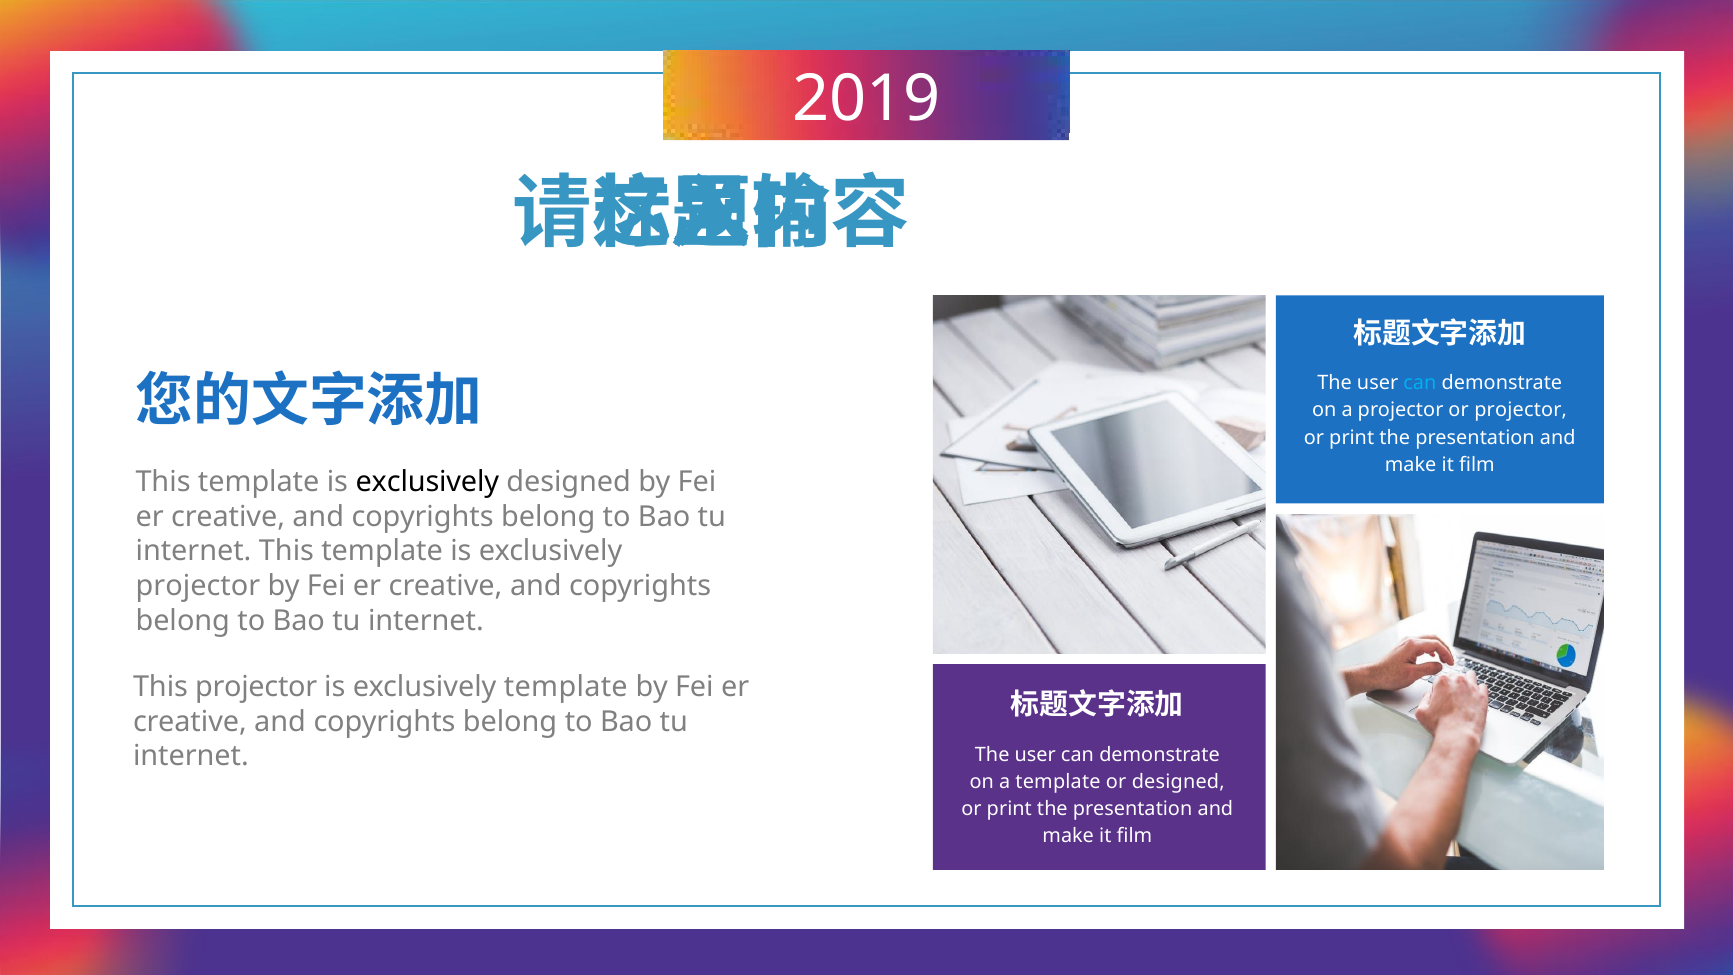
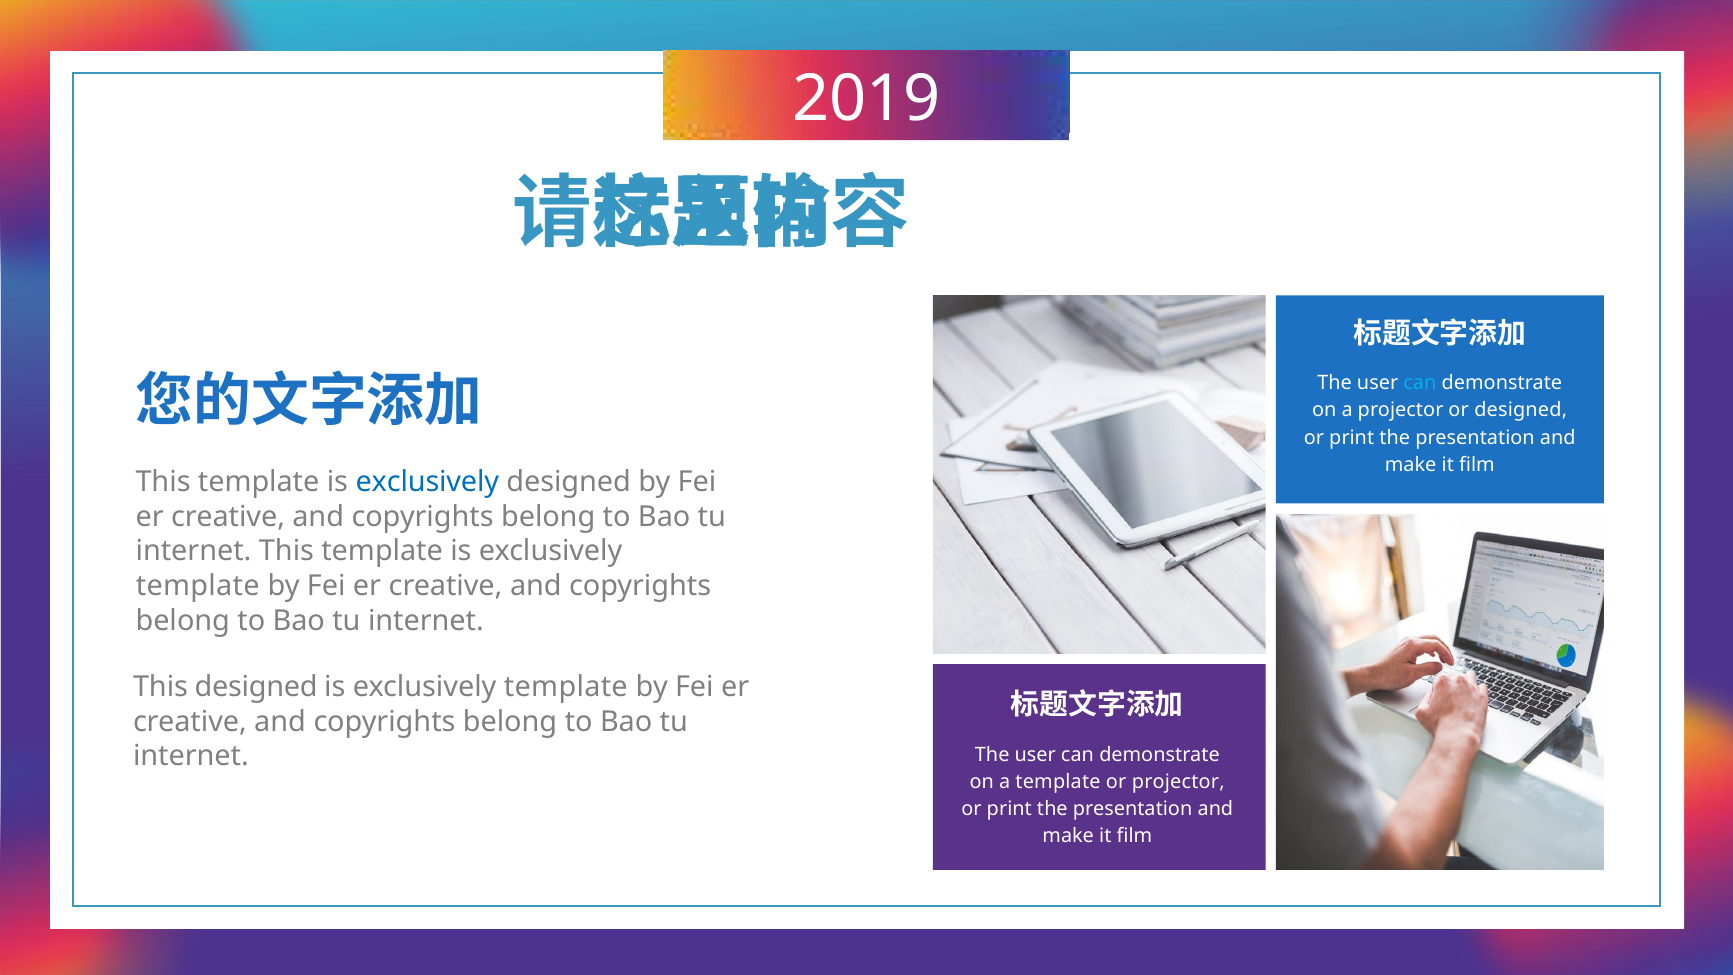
or projector: projector -> designed
exclusively at (427, 482) colour: black -> blue
projector at (198, 586): projector -> template
This projector: projector -> designed
or designed: designed -> projector
